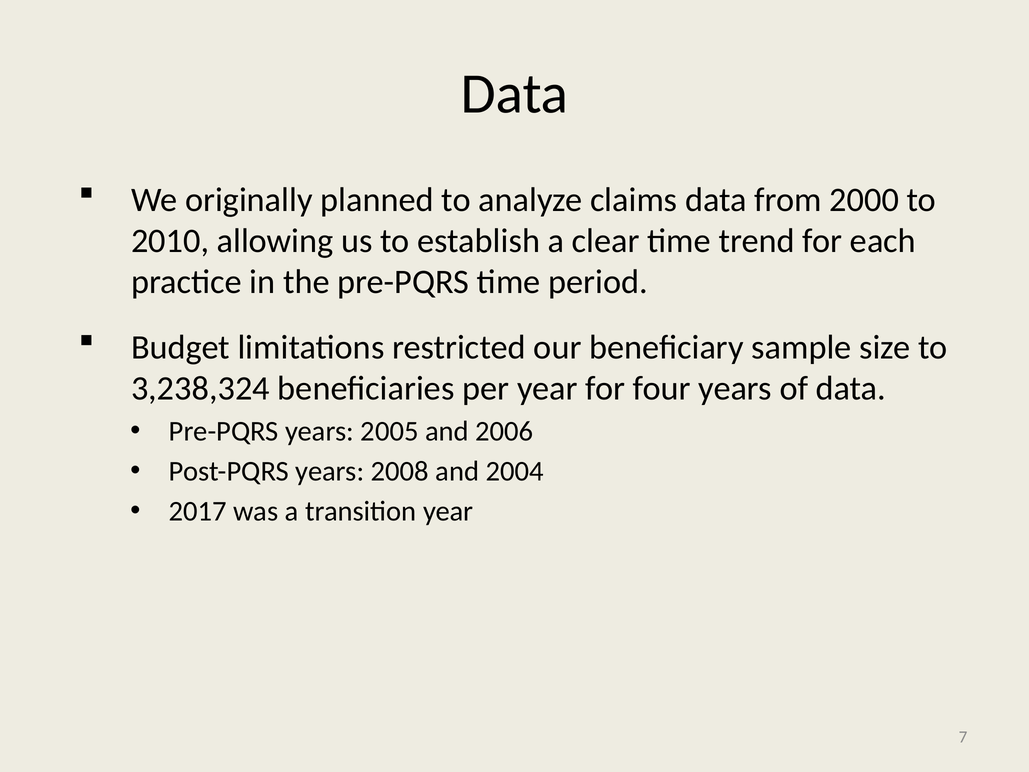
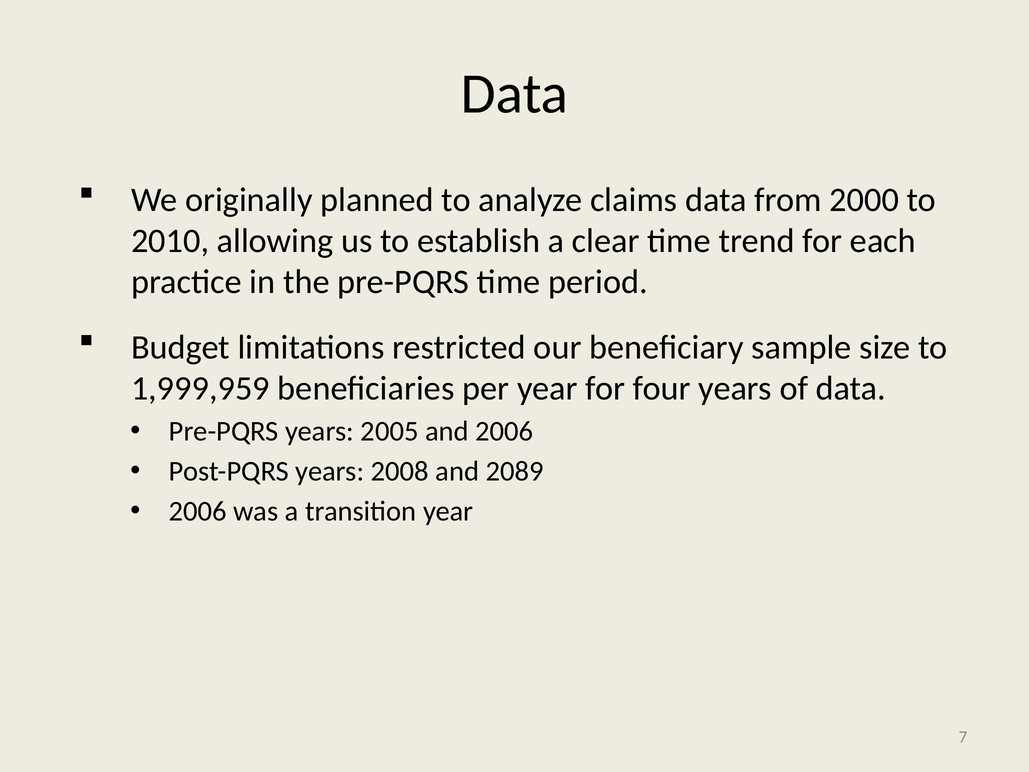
3,238,324: 3,238,324 -> 1,999,959
2004: 2004 -> 2089
2017 at (198, 511): 2017 -> 2006
